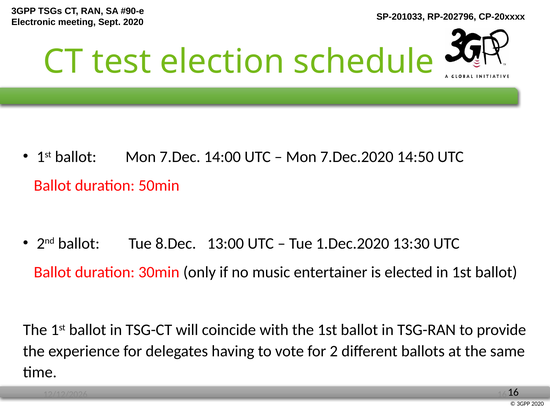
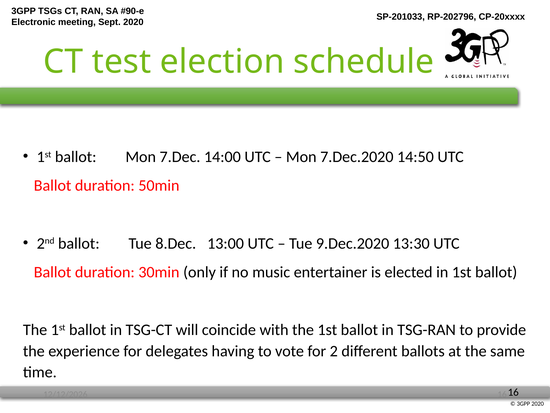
1.Dec.2020: 1.Dec.2020 -> 9.Dec.2020
